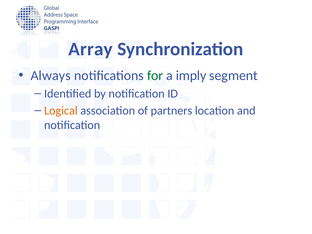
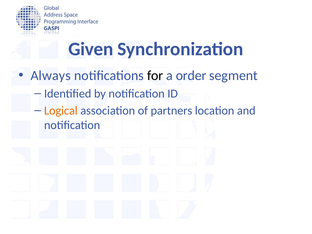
Array: Array -> Given
for colour: green -> black
imply: imply -> order
